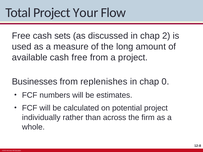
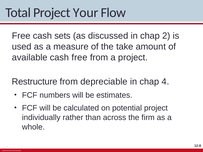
long: long -> take
Businesses: Businesses -> Restructure
replenishes: replenishes -> depreciable
0: 0 -> 4
